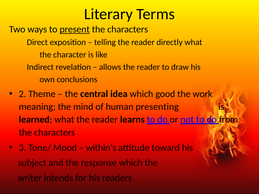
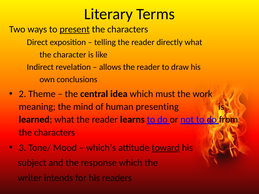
good: good -> must
within’s: within’s -> which’s
toward underline: none -> present
